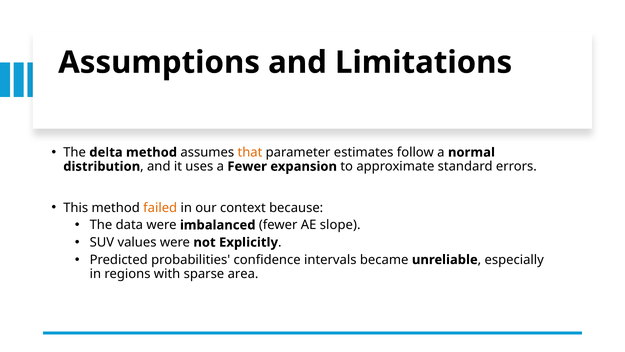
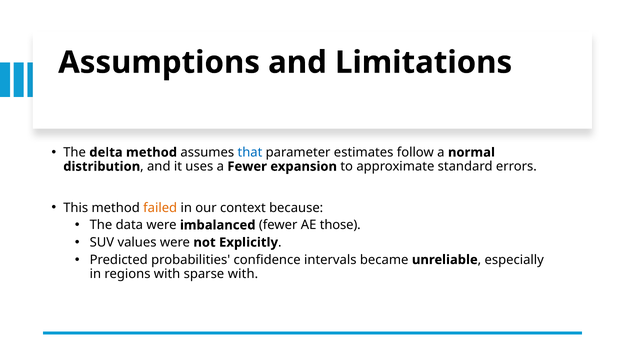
that colour: orange -> blue
slope: slope -> those
sparse area: area -> with
